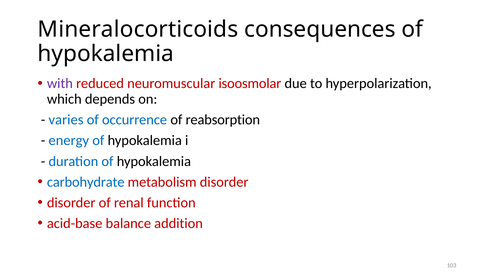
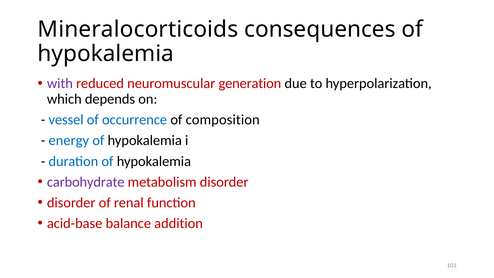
isoosmolar: isoosmolar -> generation
varies: varies -> vessel
reabsorption: reabsorption -> composition
carbohydrate colour: blue -> purple
